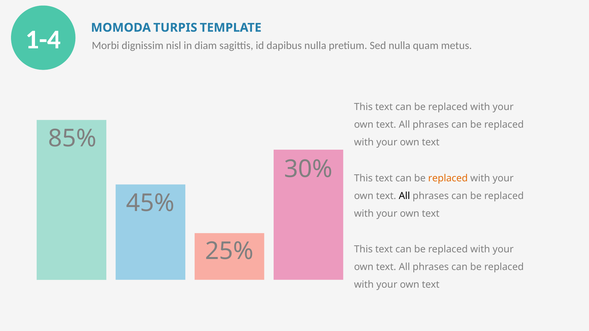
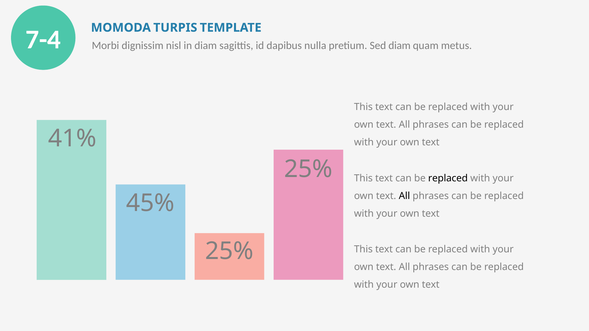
1-4: 1-4 -> 7-4
Sed nulla: nulla -> diam
85%: 85% -> 41%
30% at (308, 169): 30% -> 25%
replaced at (448, 178) colour: orange -> black
